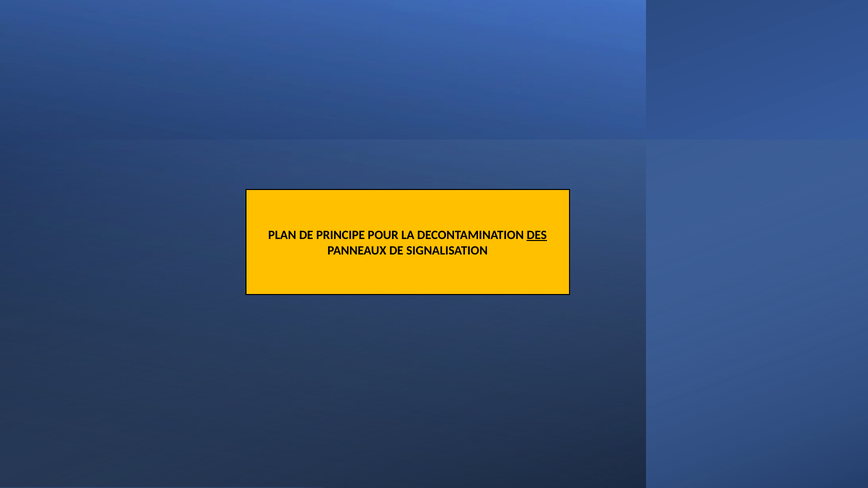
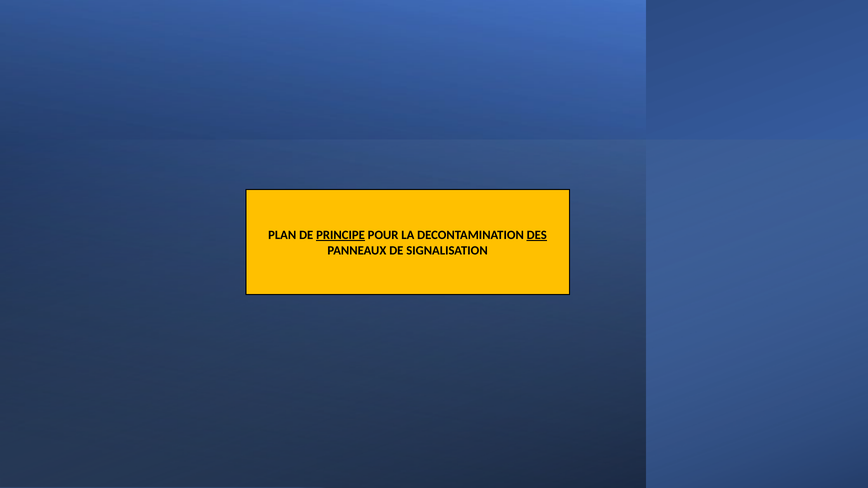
PRINCIPE underline: none -> present
